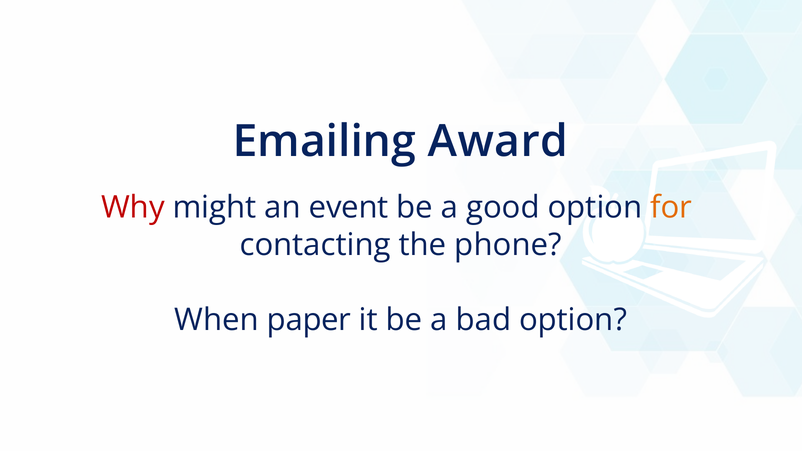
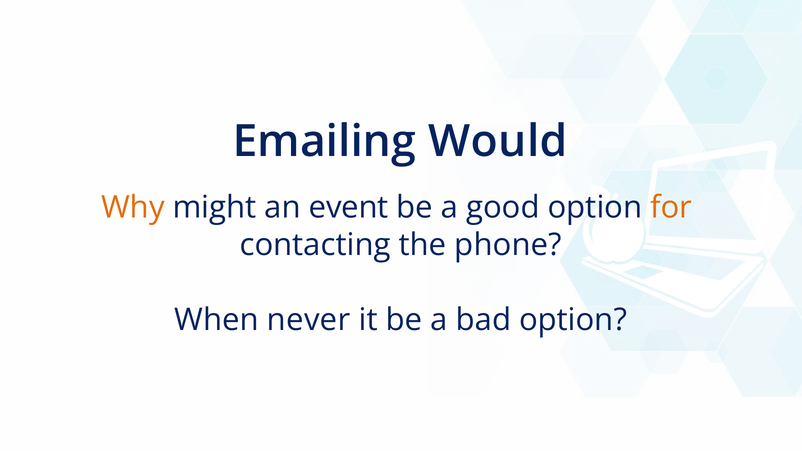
Award: Award -> Would
Why colour: red -> orange
paper: paper -> never
